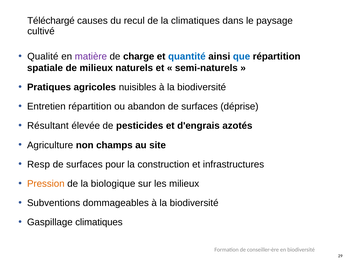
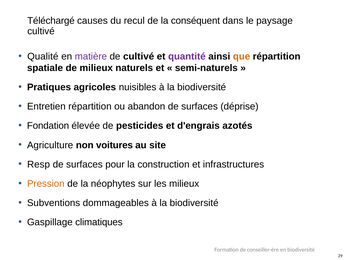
la climatiques: climatiques -> conséquent
de charge: charge -> cultivé
quantité colour: blue -> purple
que colour: blue -> orange
Résultant: Résultant -> Fondation
champs: champs -> voitures
biologique: biologique -> néophytes
